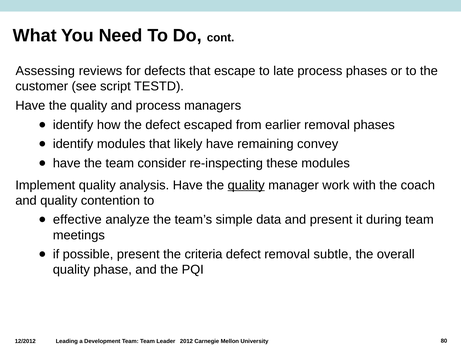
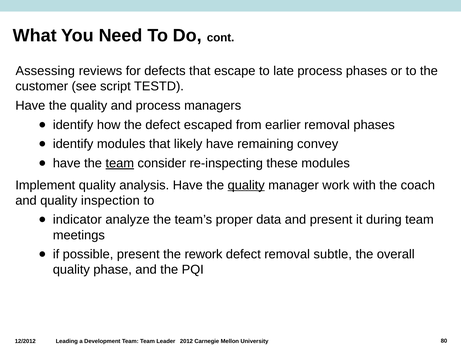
team at (120, 163) underline: none -> present
contention: contention -> inspection
effective: effective -> indicator
simple: simple -> proper
criteria: criteria -> rework
